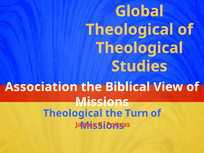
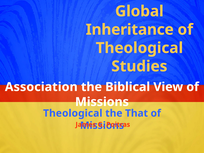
Theological at (130, 30): Theological -> Inheritance
Turn: Turn -> That
